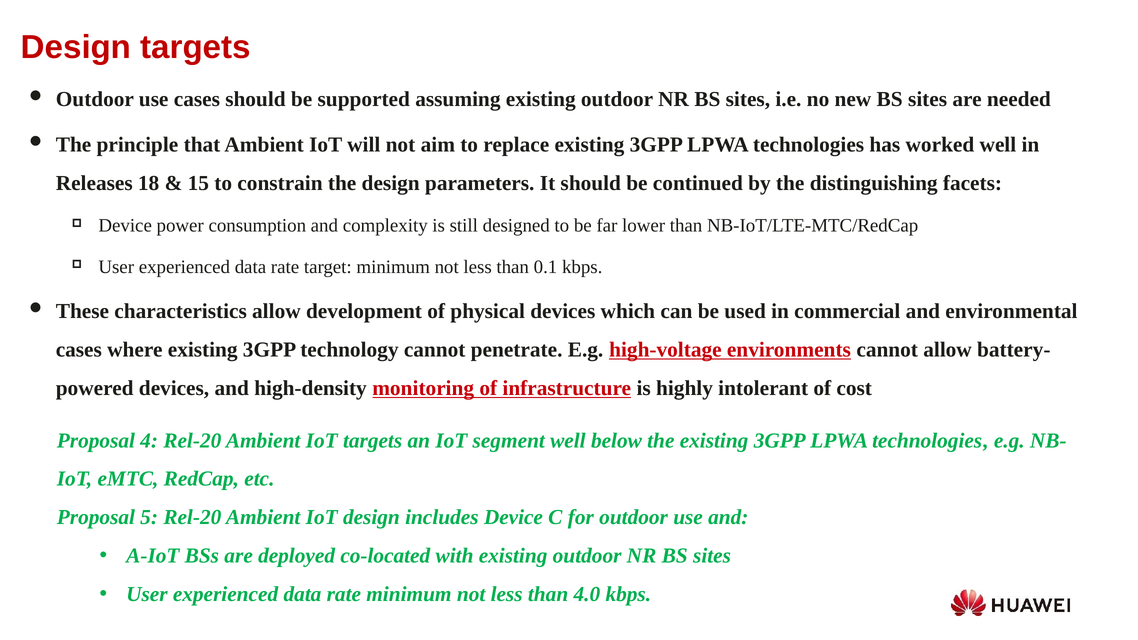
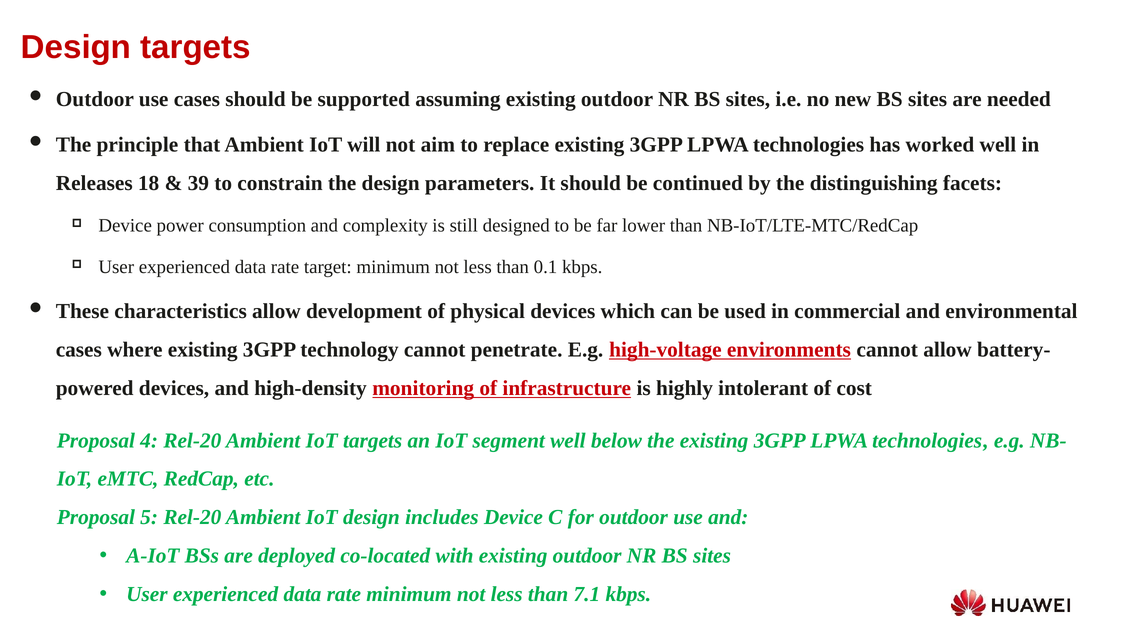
15: 15 -> 39
4.0: 4.0 -> 7.1
